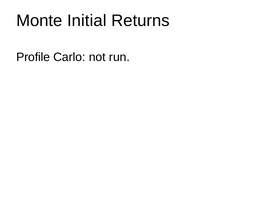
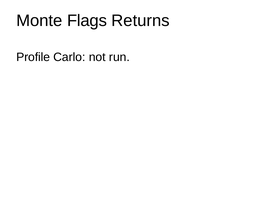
Initial: Initial -> Flags
